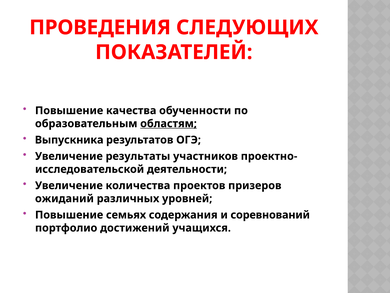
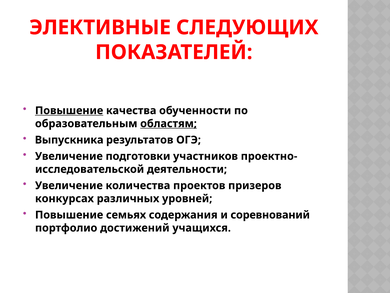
ПРОВЕДЕНИЯ: ПРОВЕДЕНИЯ -> ЭЛЕКТИВНЫЕ
Повышение at (69, 110) underline: none -> present
результаты: результаты -> подготовки
ожиданий: ожиданий -> конкурсах
